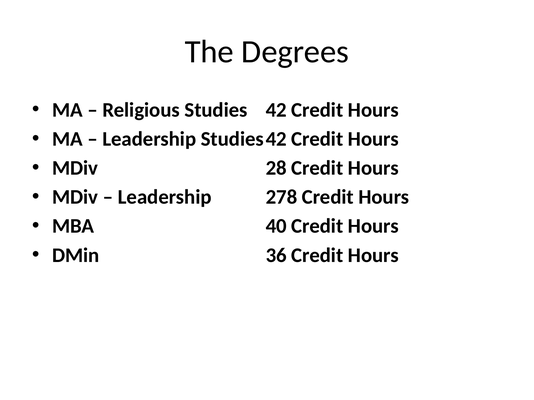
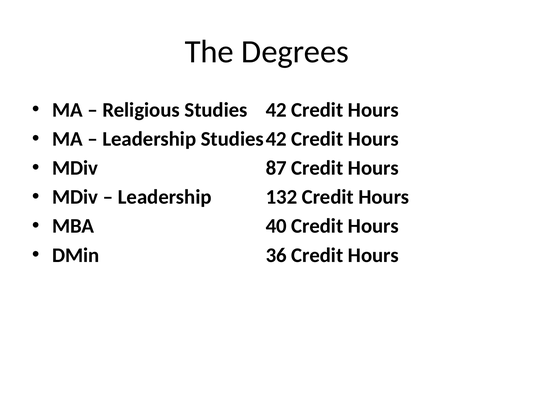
28: 28 -> 87
278: 278 -> 132
